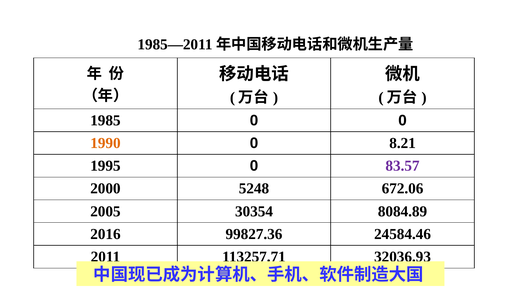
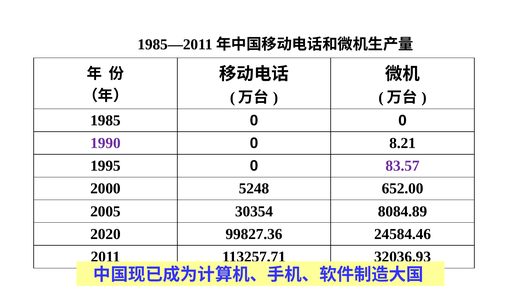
1990 colour: orange -> purple
672.06: 672.06 -> 652.00
2016: 2016 -> 2020
